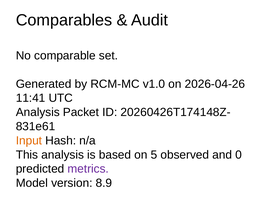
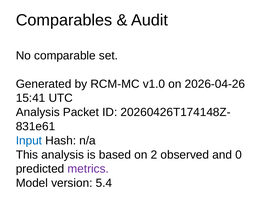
11:41: 11:41 -> 15:41
Input colour: orange -> blue
5: 5 -> 2
8.9: 8.9 -> 5.4
